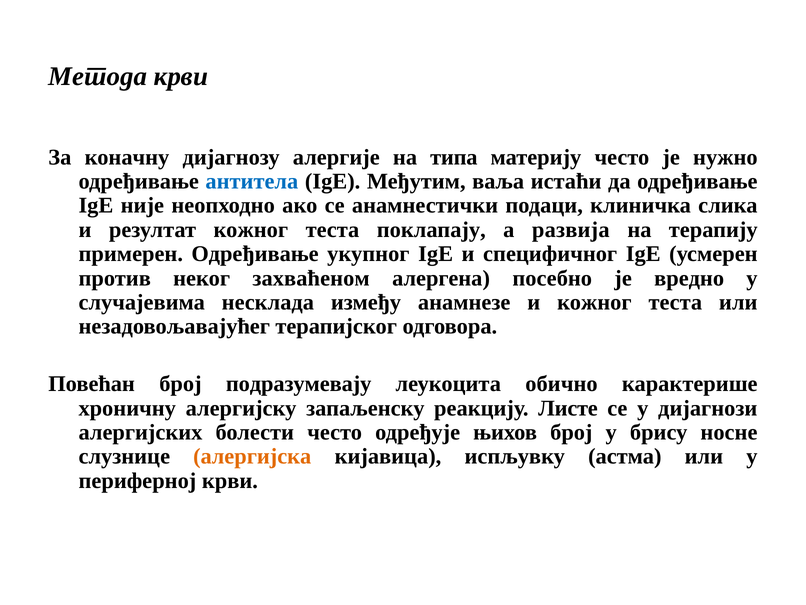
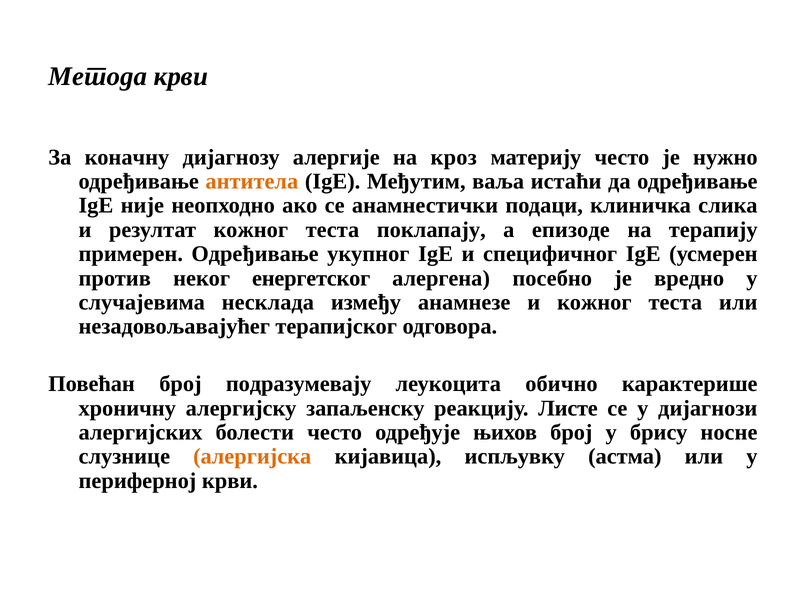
типа: типа -> кроз
антитела colour: blue -> orange
развија: развија -> епизоде
захваћеном: захваћеном -> енергетског
